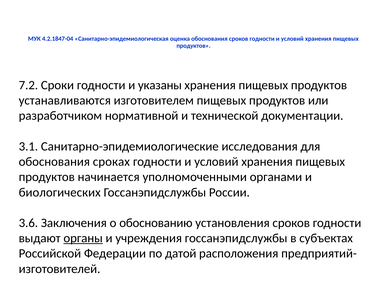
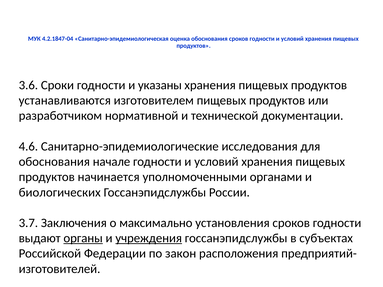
7.2: 7.2 -> 3.6
3.1: 3.1 -> 4.6
сроках: сроках -> начале
3.6: 3.6 -> 3.7
обоснованию: обоснованию -> максимально
учреждения underline: none -> present
датой: датой -> закон
